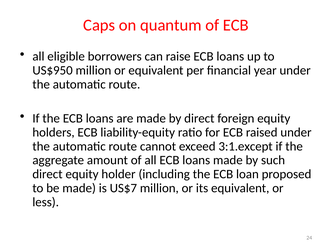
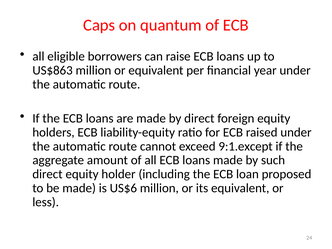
US$950: US$950 -> US$863
3:1.except: 3:1.except -> 9:1.except
US$7: US$7 -> US$6
